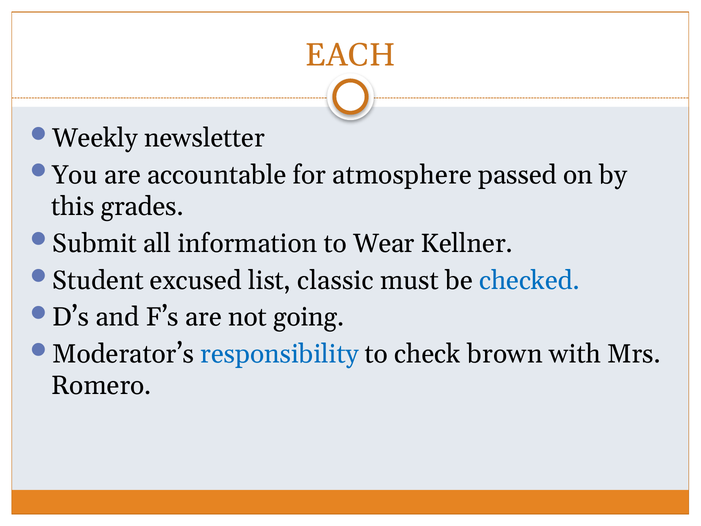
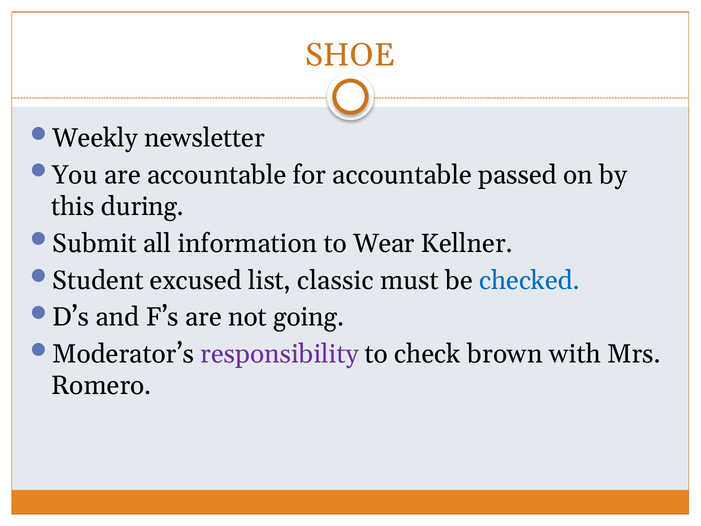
EACH: EACH -> SHOE
for atmosphere: atmosphere -> accountable
grades: grades -> during
responsibility colour: blue -> purple
